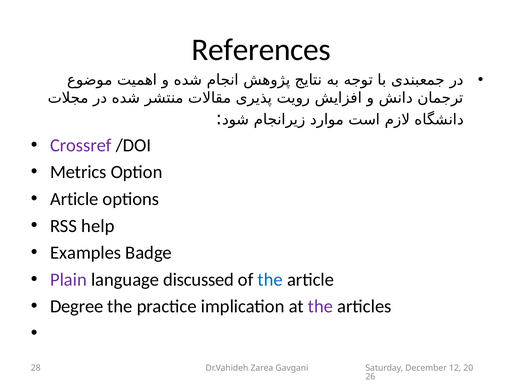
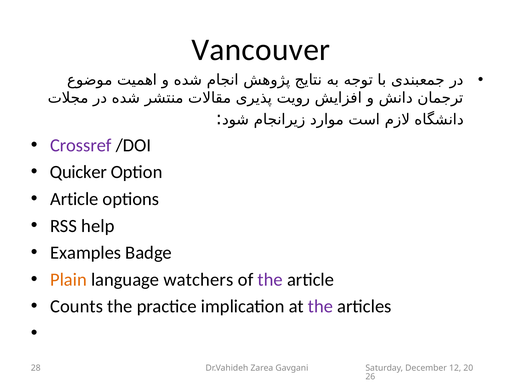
References: References -> Vancouver
Metrics: Metrics -> Quicker
Plain colour: purple -> orange
discussed: discussed -> watchers
the at (270, 279) colour: blue -> purple
Degree: Degree -> Counts
